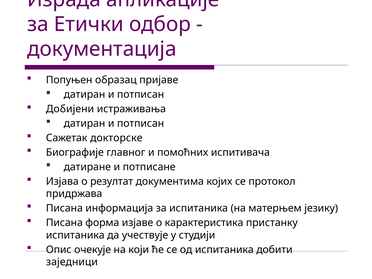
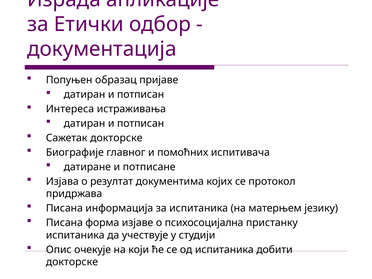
Добијени: Добијени -> Интереса
карактеристика: карактеристика -> психосоцијална
заједници at (72, 262): заједници -> докторске
